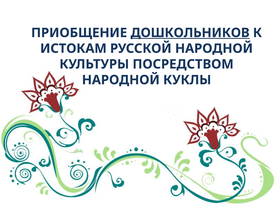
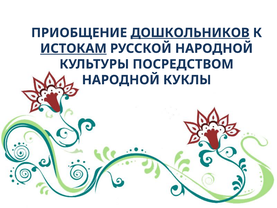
ИСТОКАМ underline: none -> present
